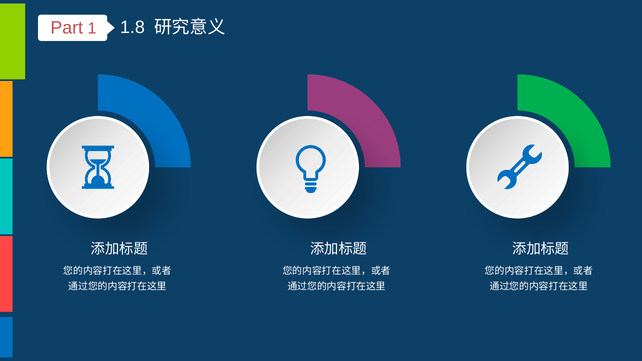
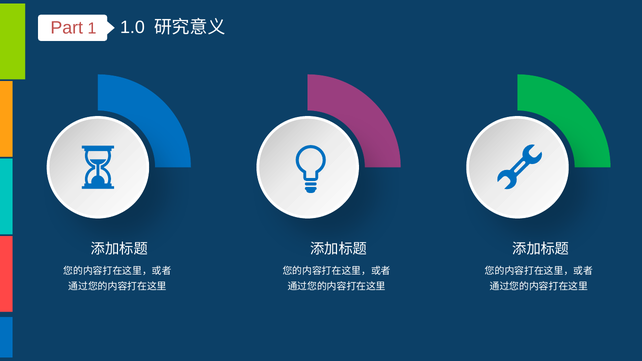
1.8: 1.8 -> 1.0
